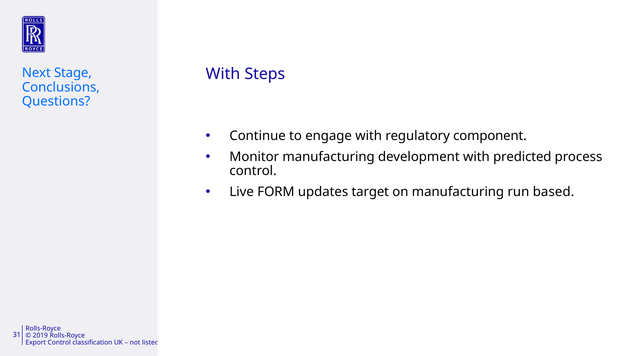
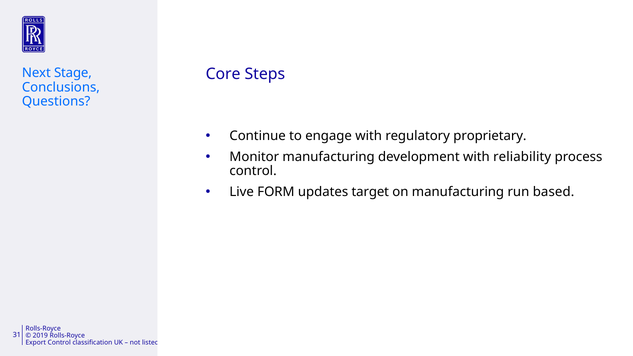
With at (223, 74): With -> Core
component: component -> proprietary
predicted: predicted -> reliability
